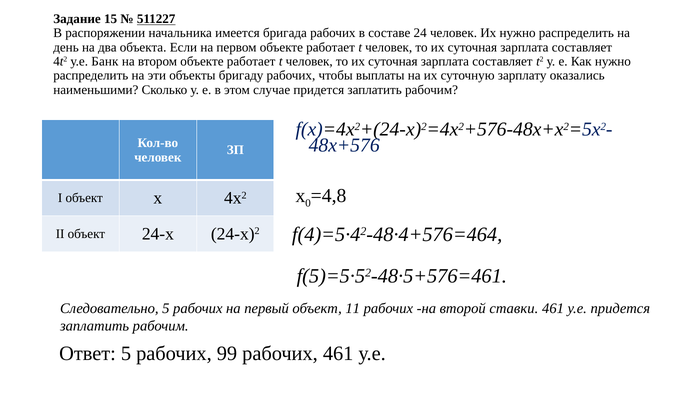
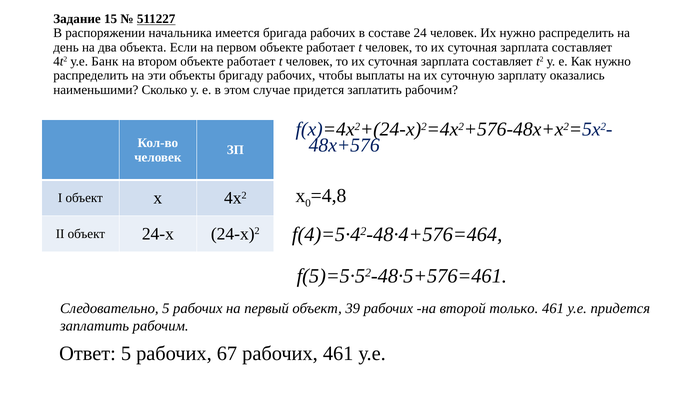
11: 11 -> 39
ставки: ставки -> только
99: 99 -> 67
